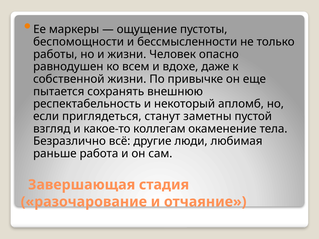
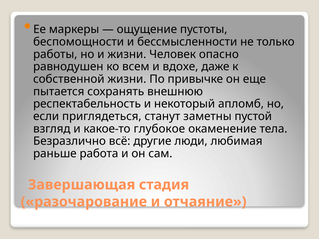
коллегам: коллегам -> глубокое
